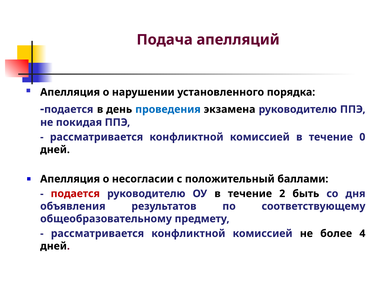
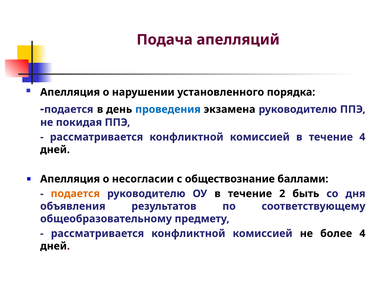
течение 0: 0 -> 4
положительный: положительный -> обществознание
подается at (75, 193) colour: red -> orange
